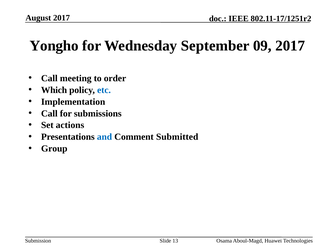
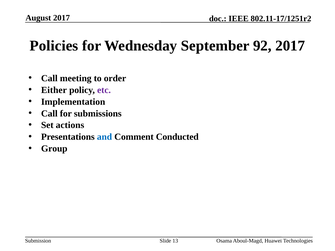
Yongho: Yongho -> Policies
09: 09 -> 92
Which: Which -> Either
etc colour: blue -> purple
Submitted: Submitted -> Conducted
